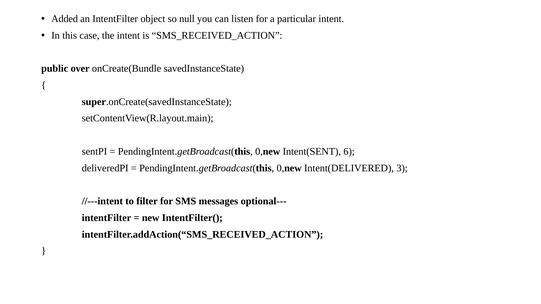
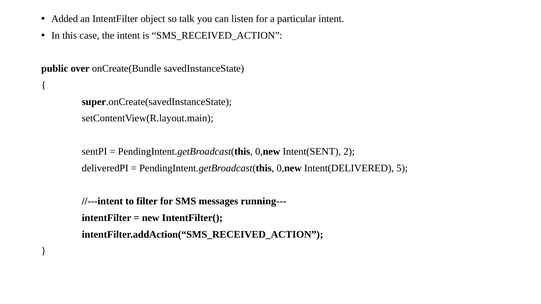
null: null -> talk
6: 6 -> 2
3: 3 -> 5
optional---: optional--- -> running---
